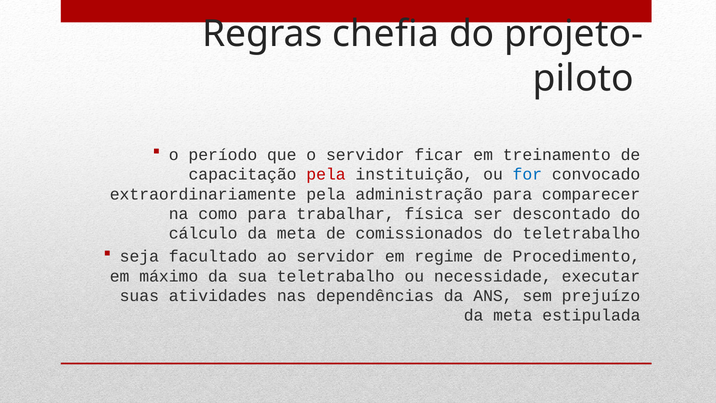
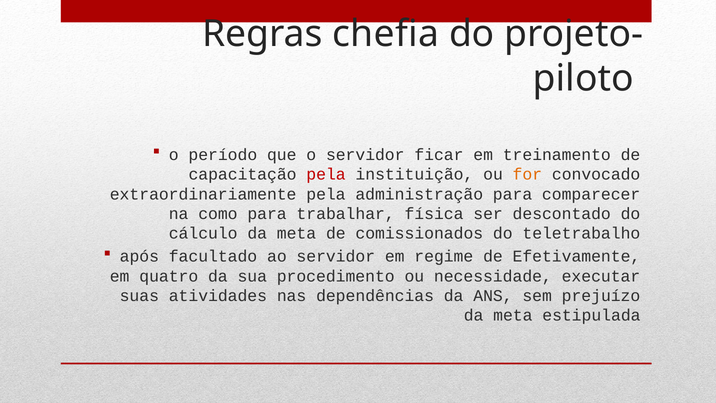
for colour: blue -> orange
seja: seja -> após
Procedimento: Procedimento -> Efetivamente
máximo: máximo -> quatro
sua teletrabalho: teletrabalho -> procedimento
